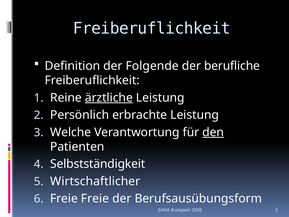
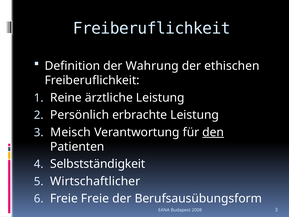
Folgende: Folgende -> Wahrung
berufliche: berufliche -> ethischen
ärztliche underline: present -> none
Welche: Welche -> Meisch
